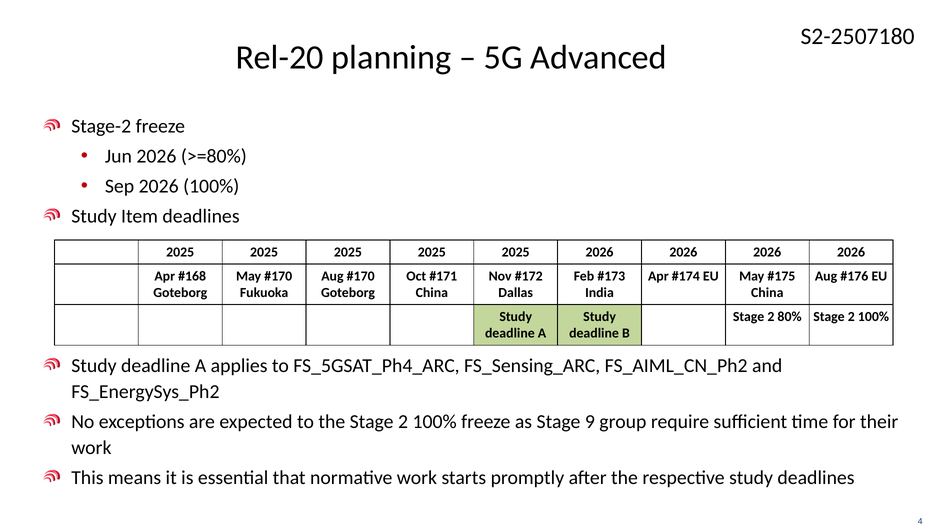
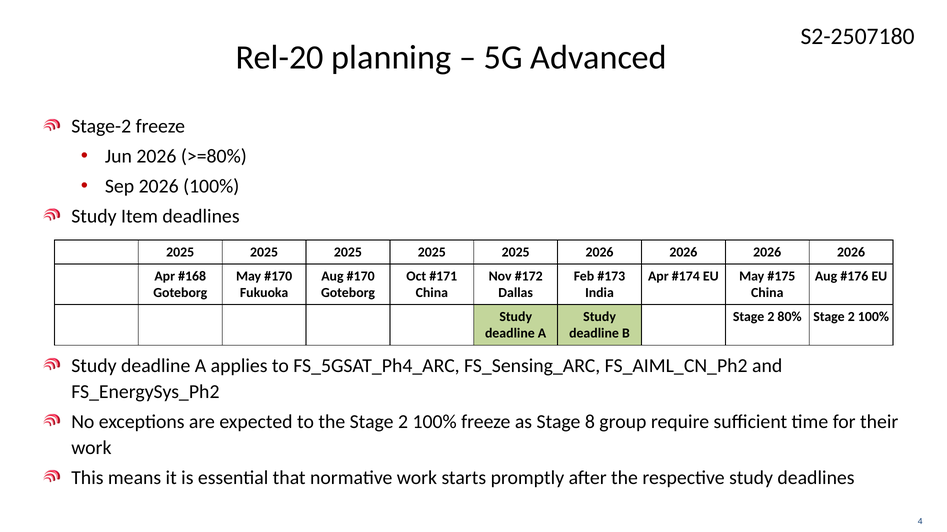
9: 9 -> 8
